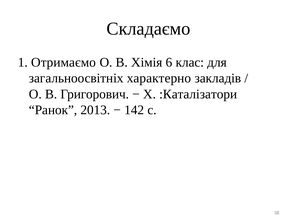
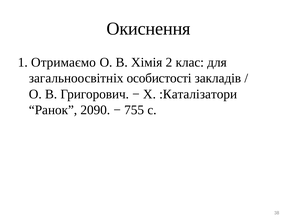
Складаємо: Складаємо -> Окиснення
6: 6 -> 2
характерно: характерно -> особистості
2013: 2013 -> 2090
142: 142 -> 755
